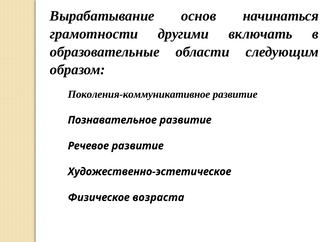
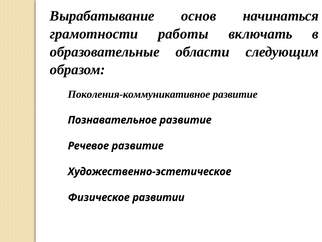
другими: другими -> работы
возраста: возраста -> развитии
